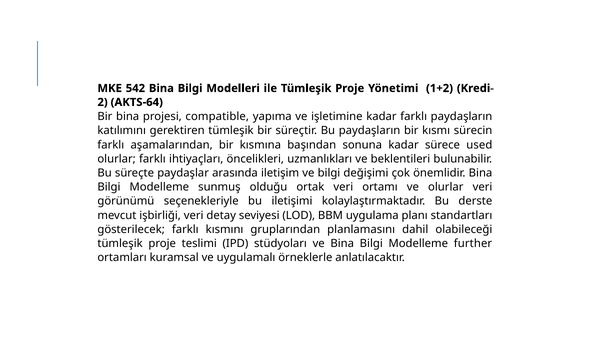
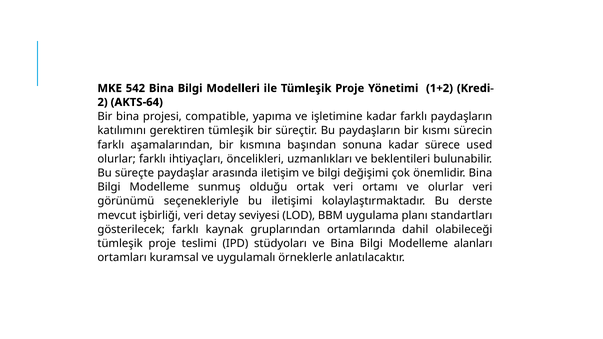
kısmını: kısmını -> kaynak
planlamasını: planlamasını -> ortamlarında
further: further -> alanları
